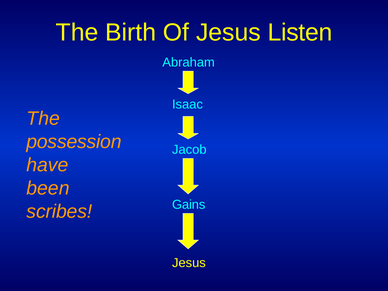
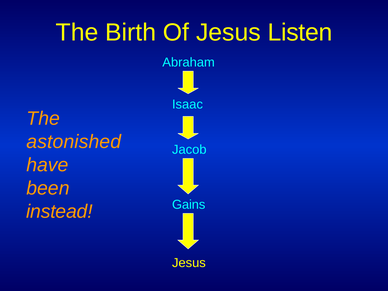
possession: possession -> astonished
scribes: scribes -> instead
